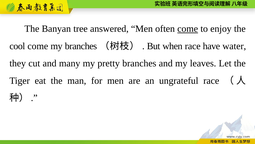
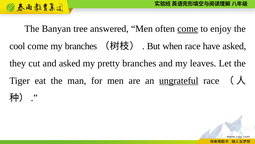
have water: water -> asked
and many: many -> asked
ungrateful underline: none -> present
